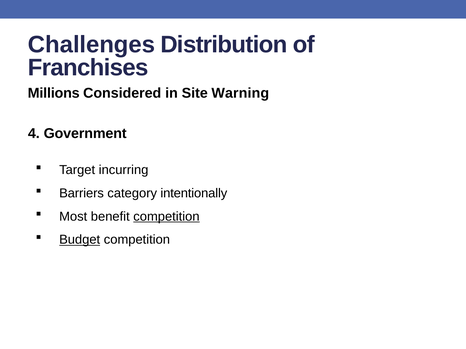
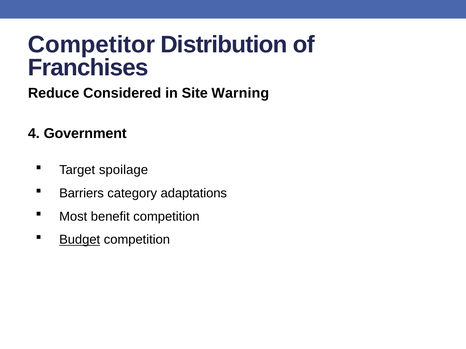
Challenges: Challenges -> Competitor
Millions: Millions -> Reduce
incurring: incurring -> spoilage
intentionally: intentionally -> adaptations
competition at (166, 217) underline: present -> none
